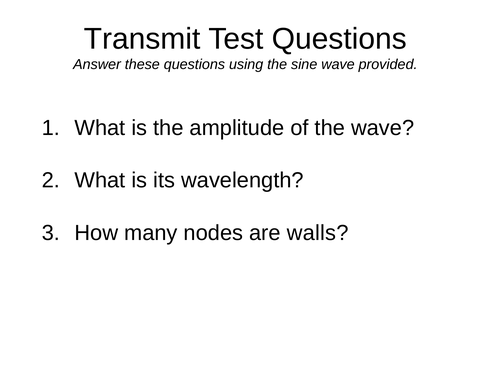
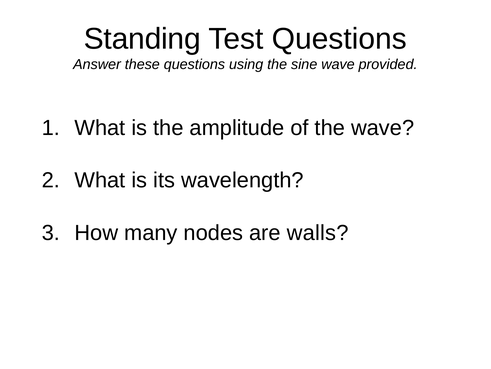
Transmit: Transmit -> Standing
